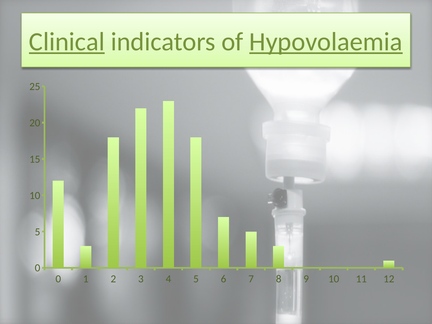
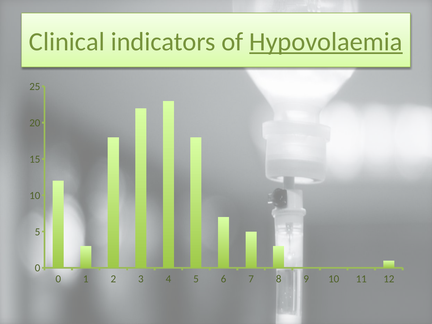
Clinical underline: present -> none
